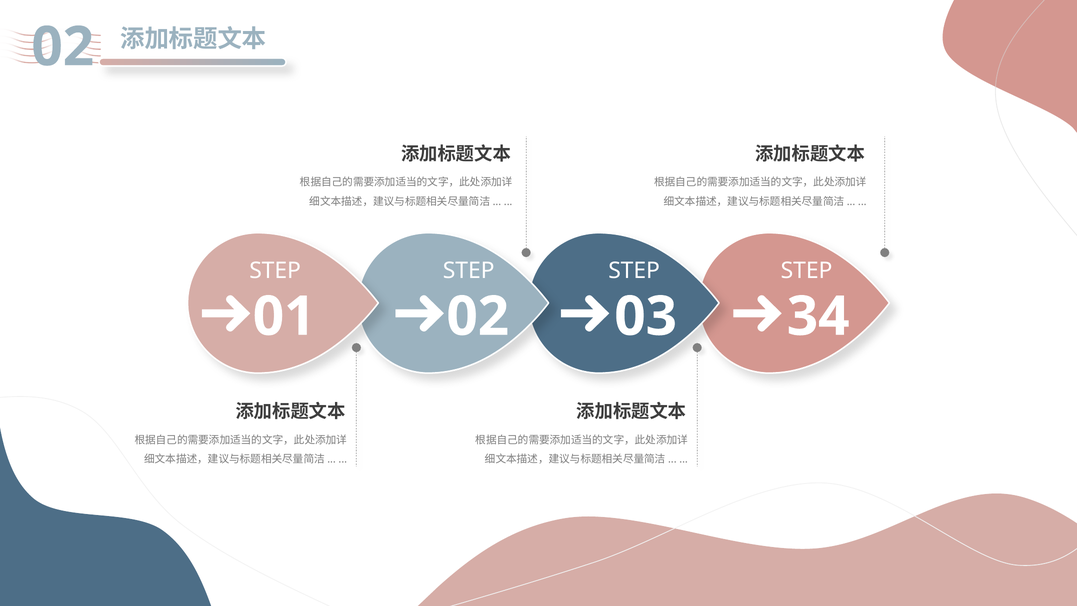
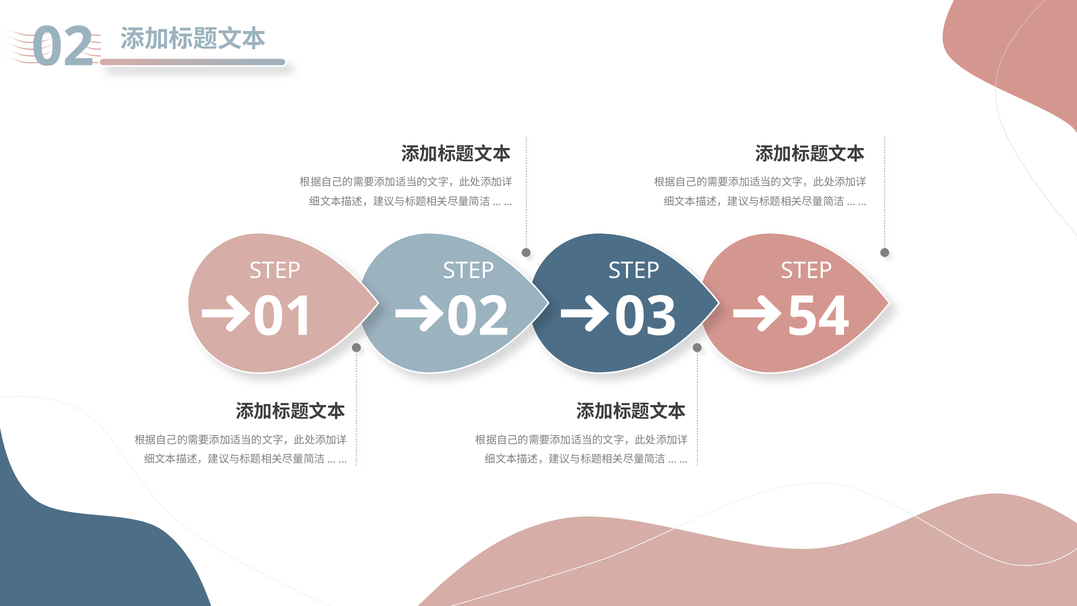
34: 34 -> 54
